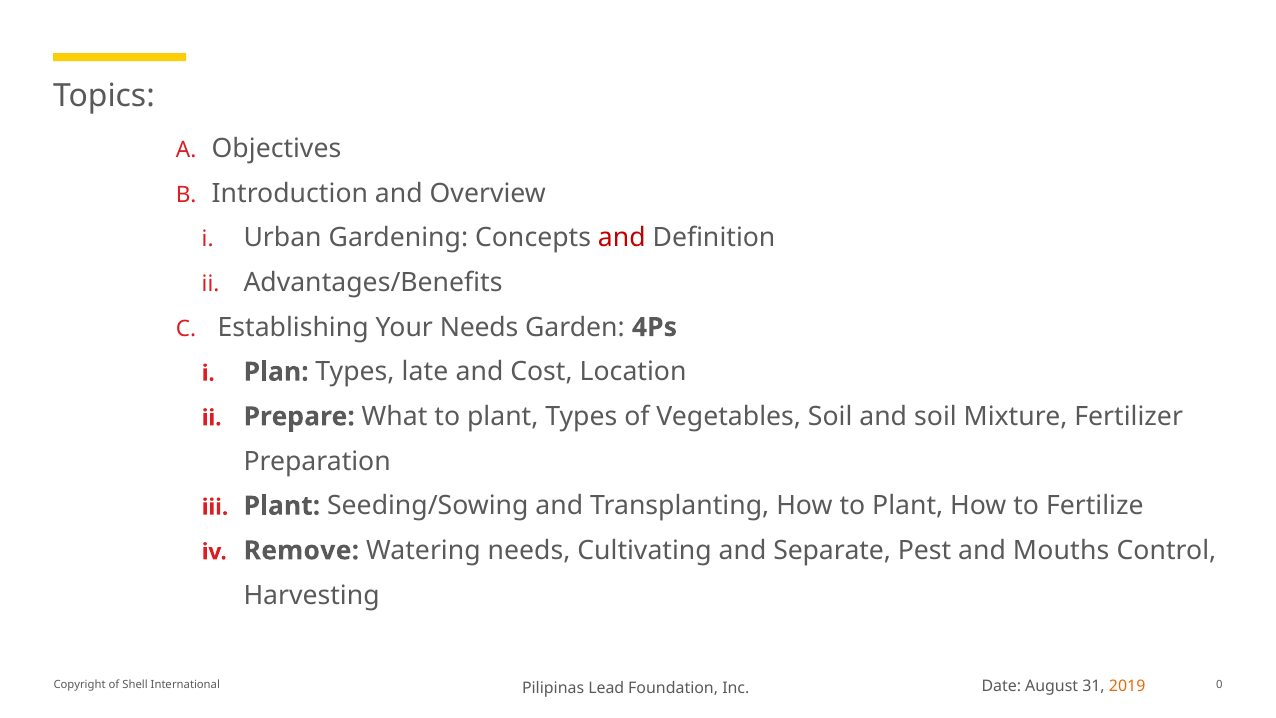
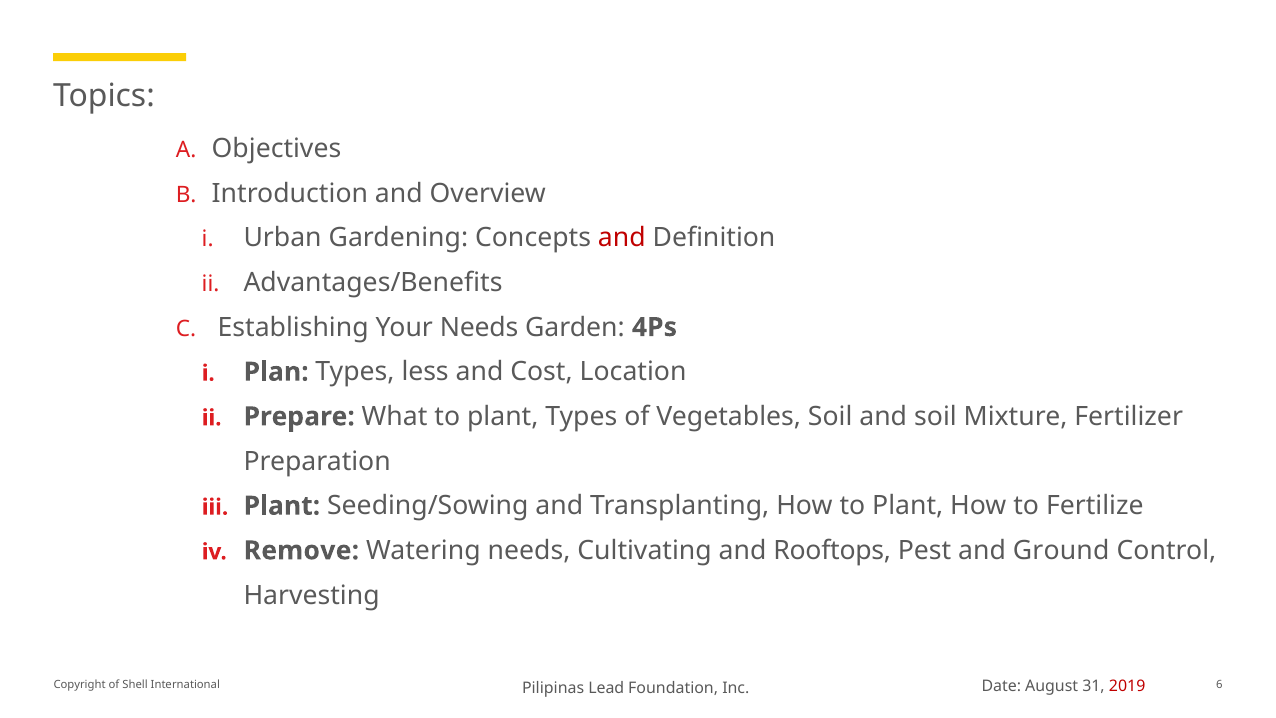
late: late -> less
Separate: Separate -> Rooftops
Mouths: Mouths -> Ground
0: 0 -> 6
2019 colour: orange -> red
